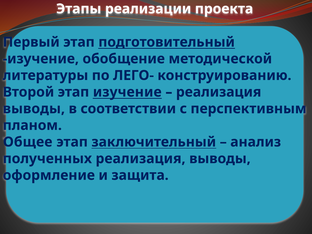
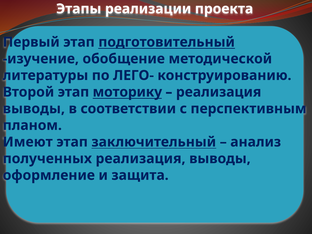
этап изучение: изучение -> моторику
Общее: Общее -> Имеют
